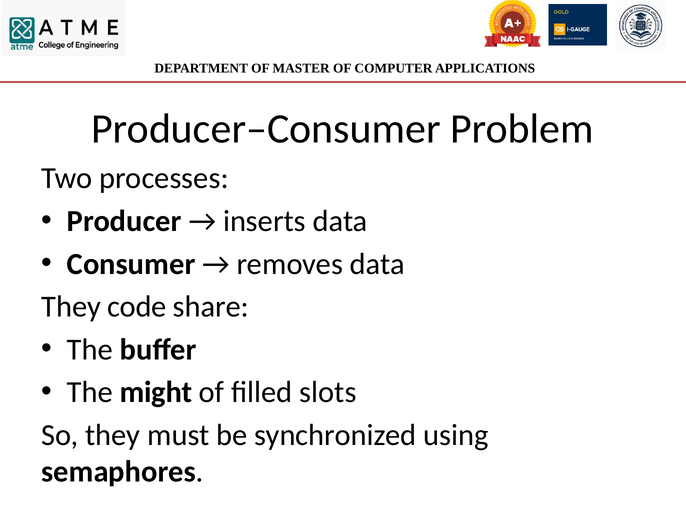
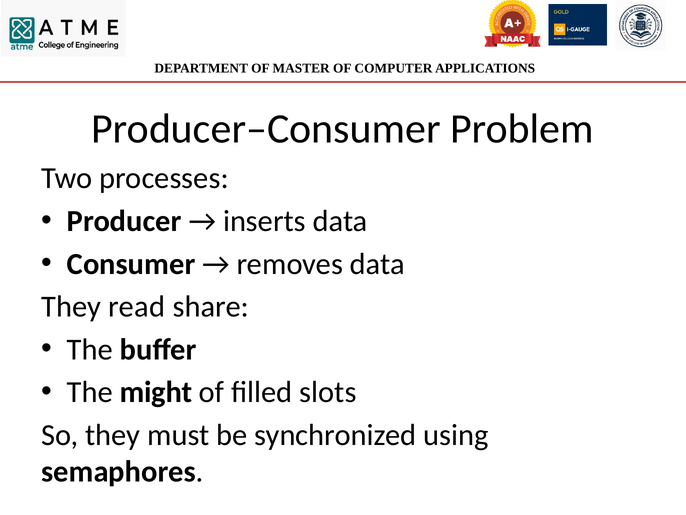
code: code -> read
